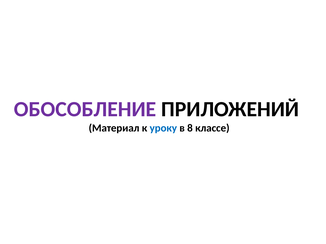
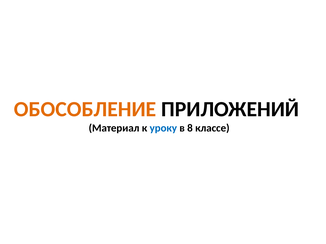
ОБОСОБЛЕНИЕ colour: purple -> orange
